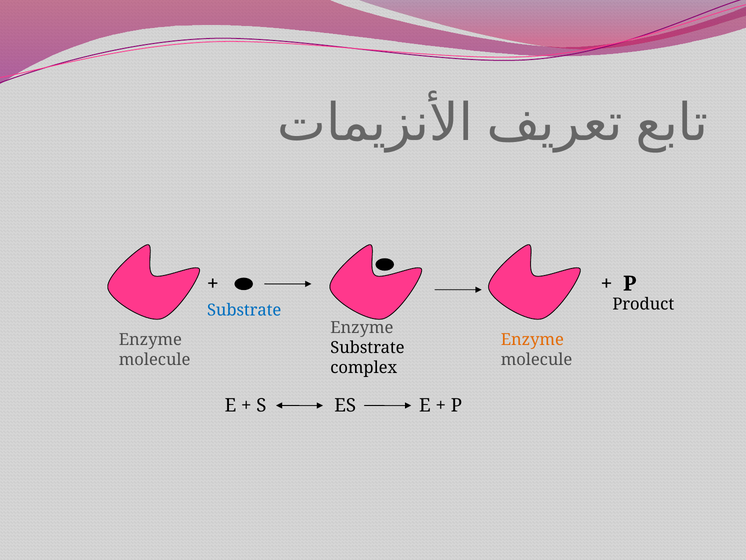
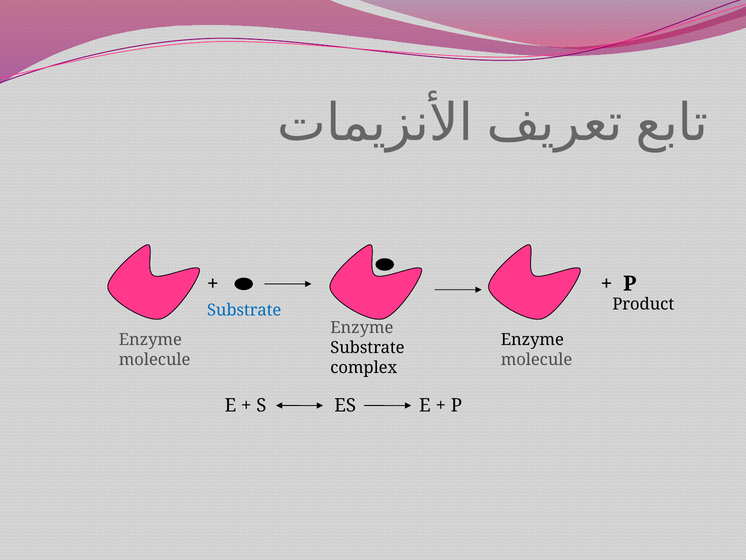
Enzyme at (532, 339) colour: orange -> black
